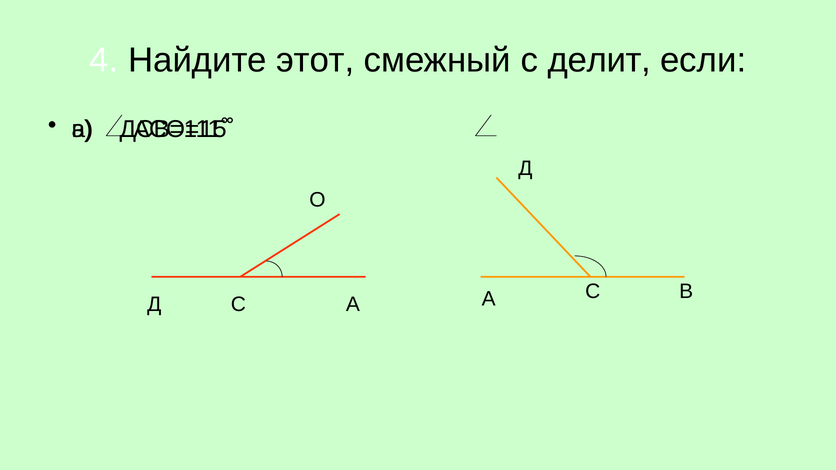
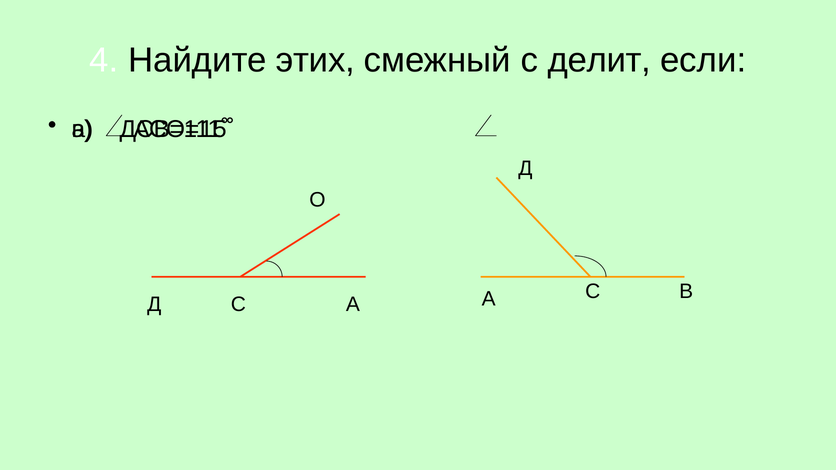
этот: этот -> этих
